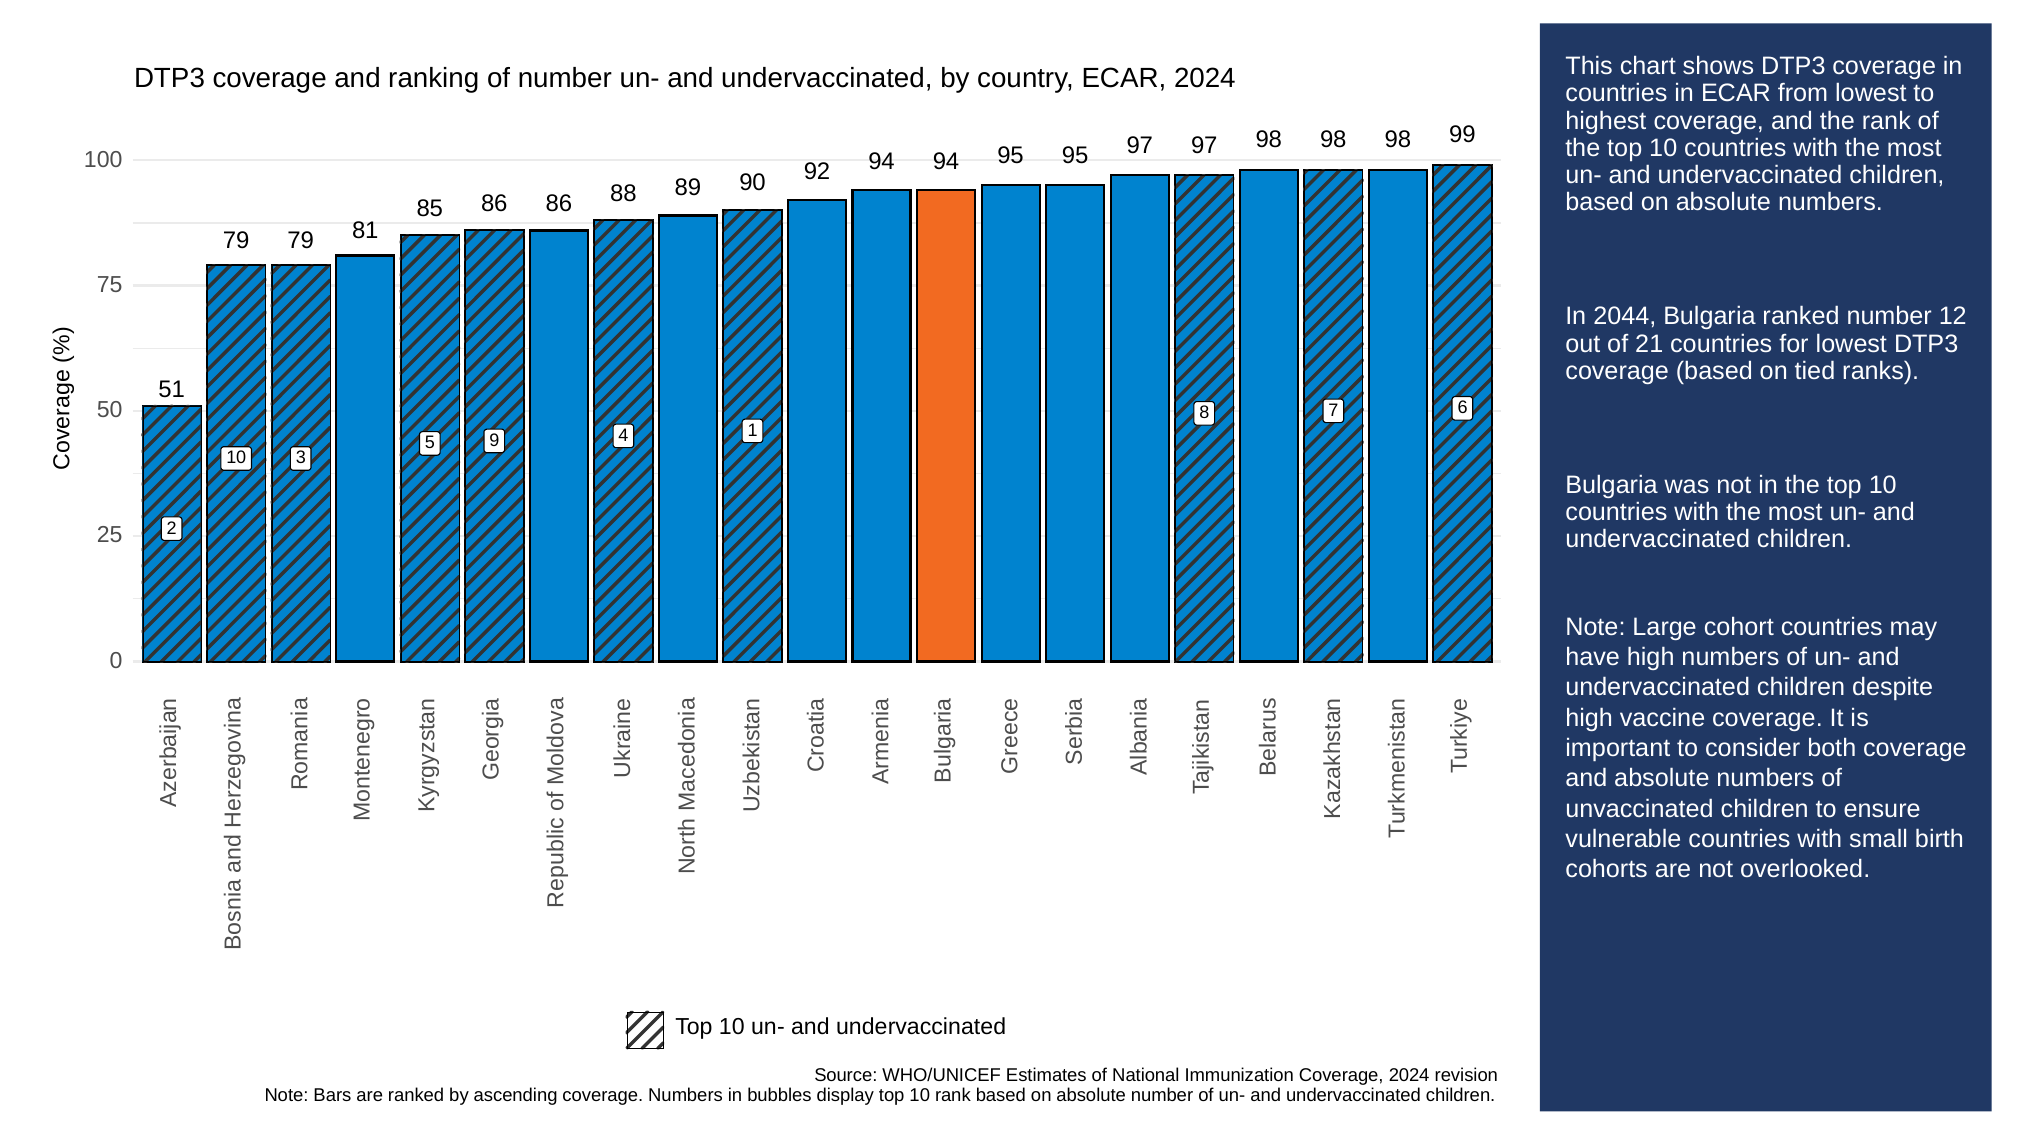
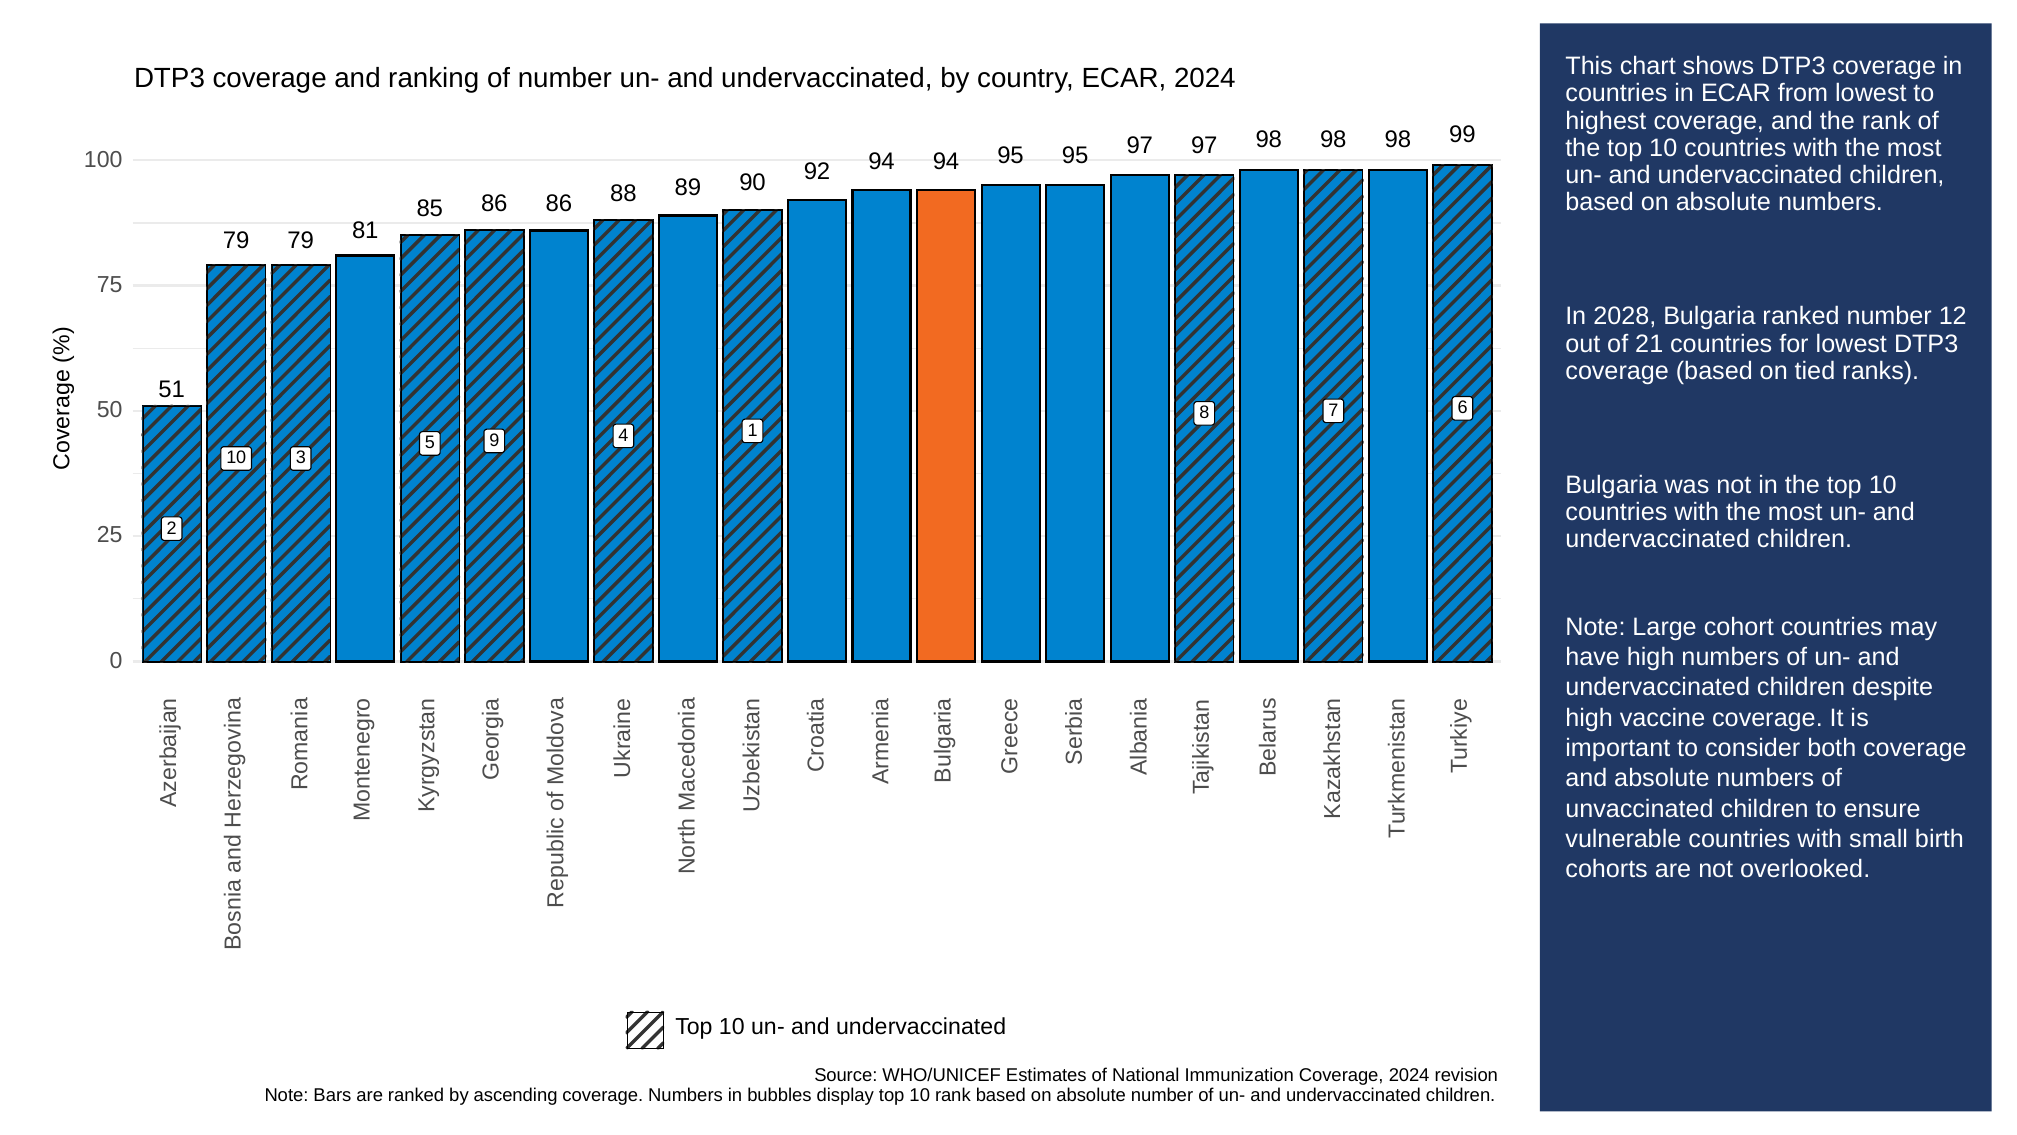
2044: 2044 -> 2028
